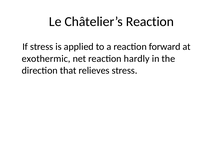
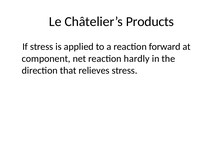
Châtelier’s Reaction: Reaction -> Products
exothermic: exothermic -> component
